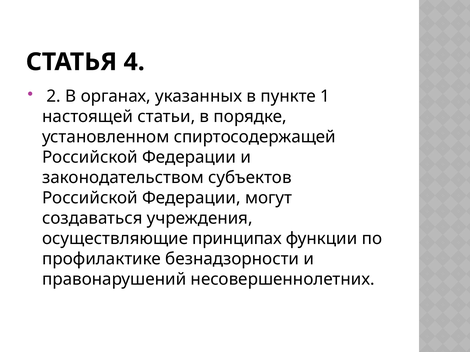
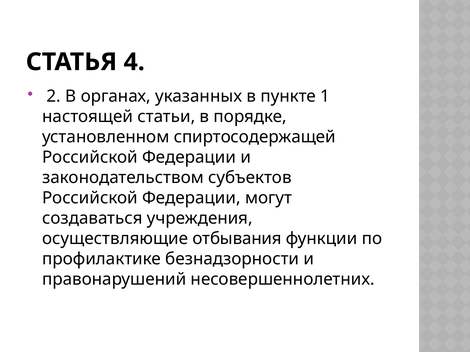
принципах: принципах -> отбывания
